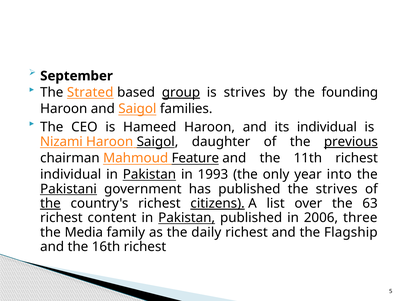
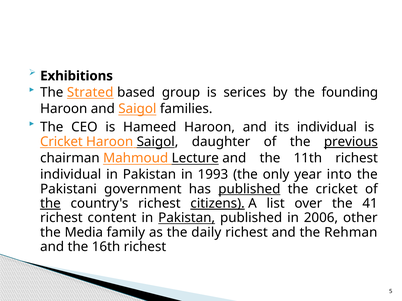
September: September -> Exhibitions
group underline: present -> none
is strives: strives -> serices
Nizami at (61, 142): Nizami -> Cricket
Feature: Feature -> Lecture
Pakistan at (149, 175) underline: present -> none
Pakistani underline: present -> none
published at (249, 189) underline: none -> present
the strives: strives -> cricket
63: 63 -> 41
three: three -> other
Flagship: Flagship -> Rehman
